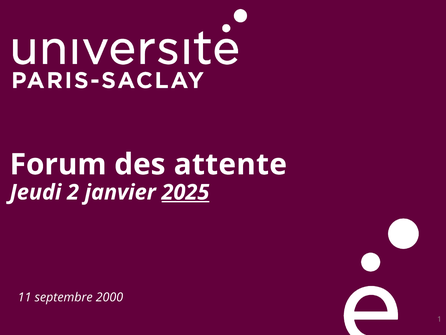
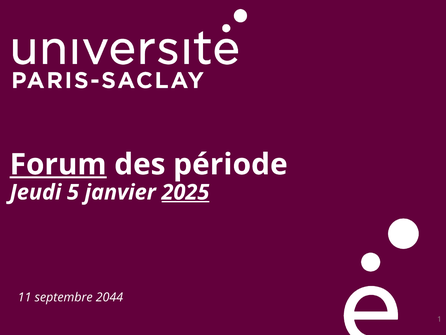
Forum underline: none -> present
attente: attente -> période
2: 2 -> 5
2000: 2000 -> 2044
